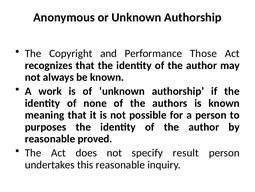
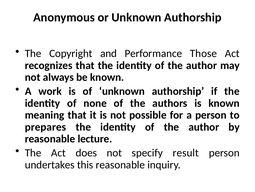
purposes: purposes -> prepares
proved: proved -> lecture
